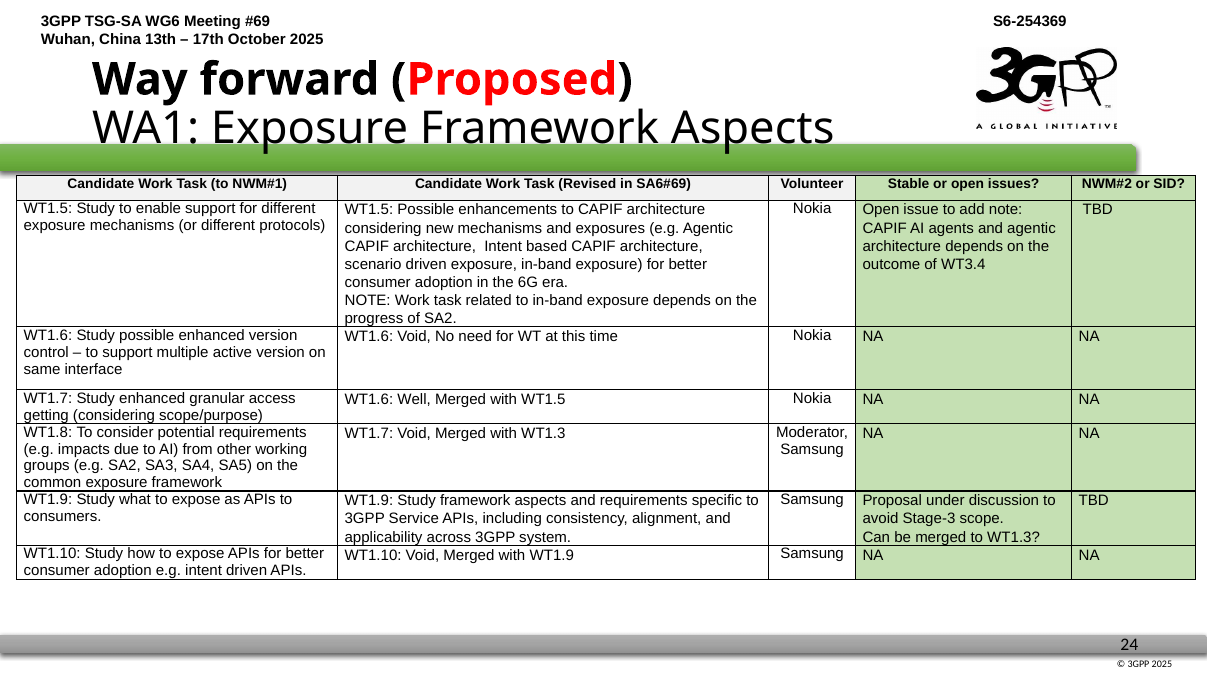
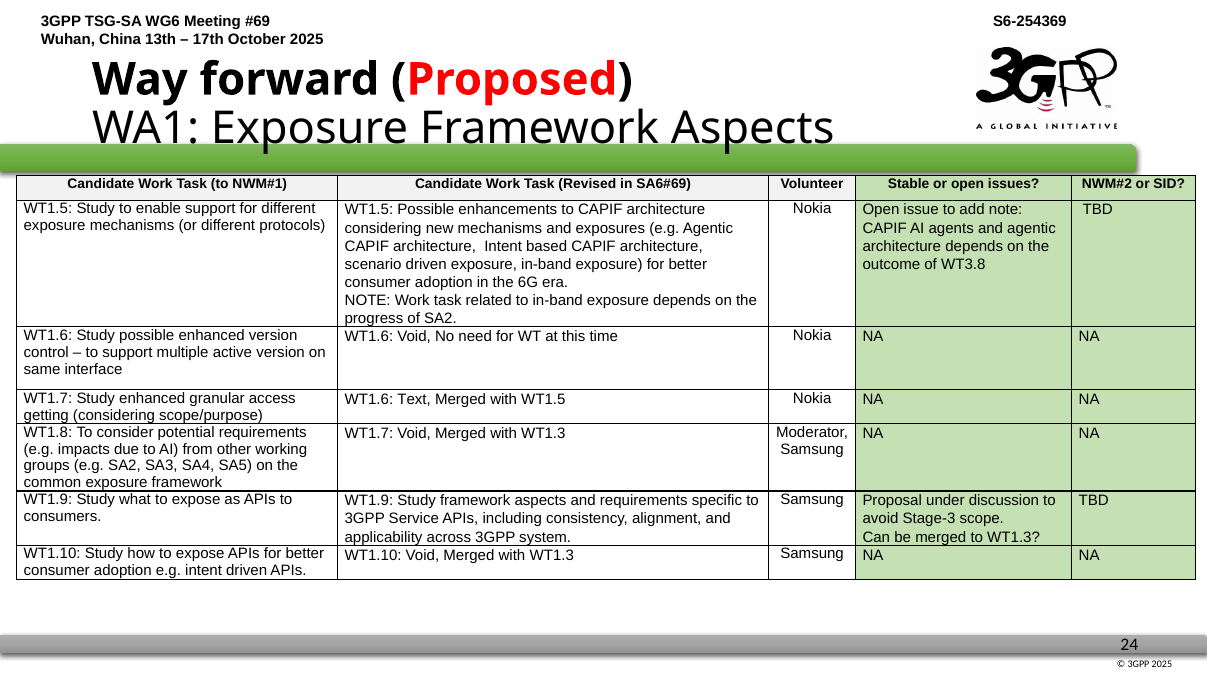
WT3.4: WT3.4 -> WT3.8
Well: Well -> Text
WT1.9 at (552, 555): WT1.9 -> WT1.3
